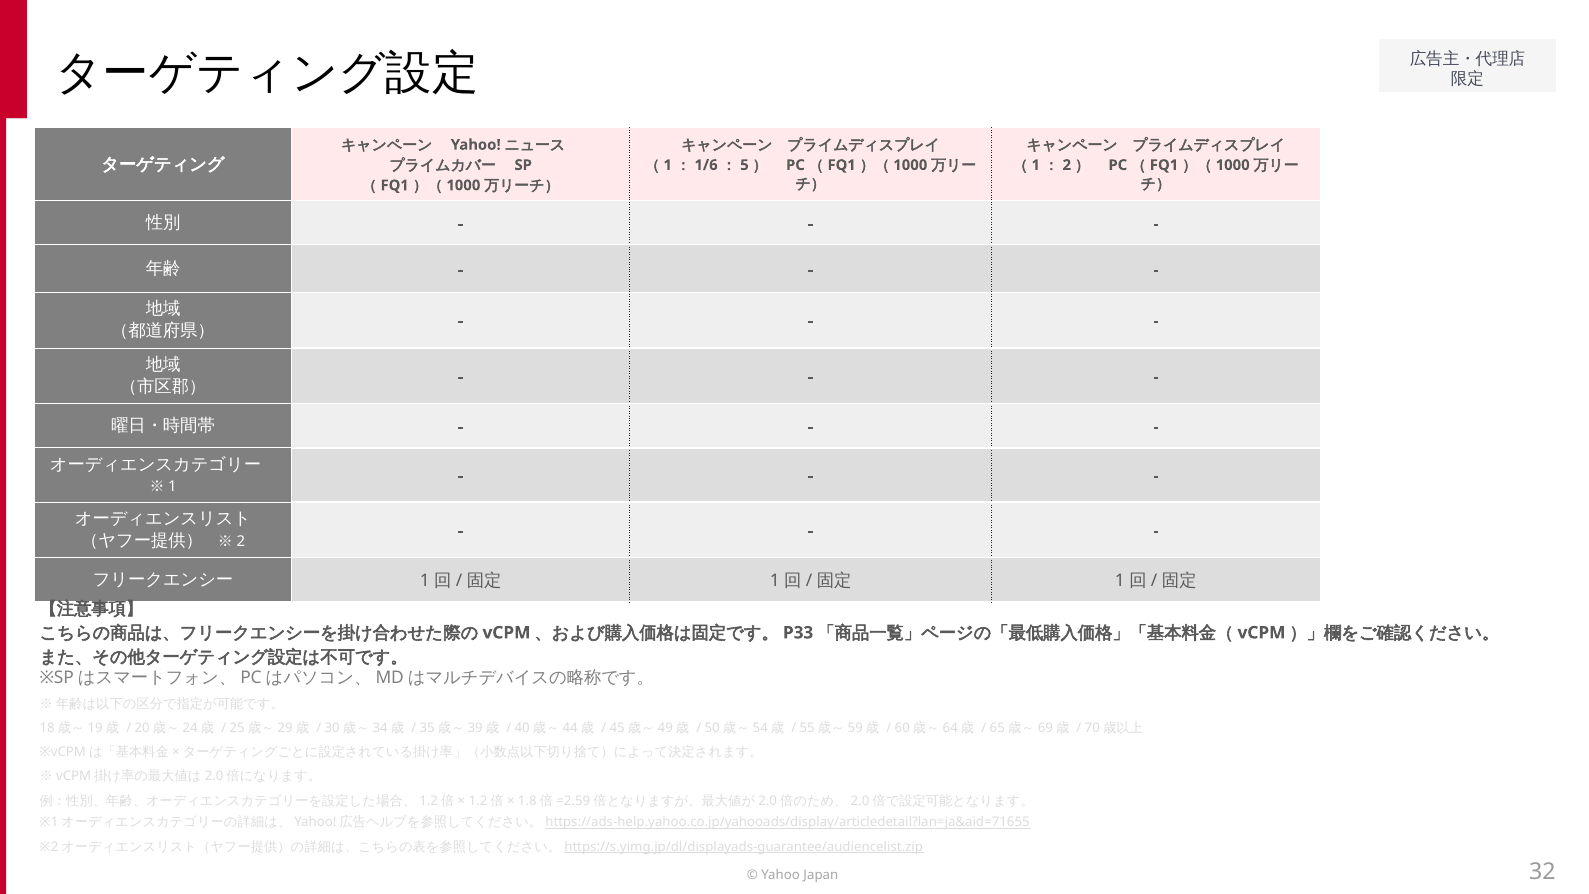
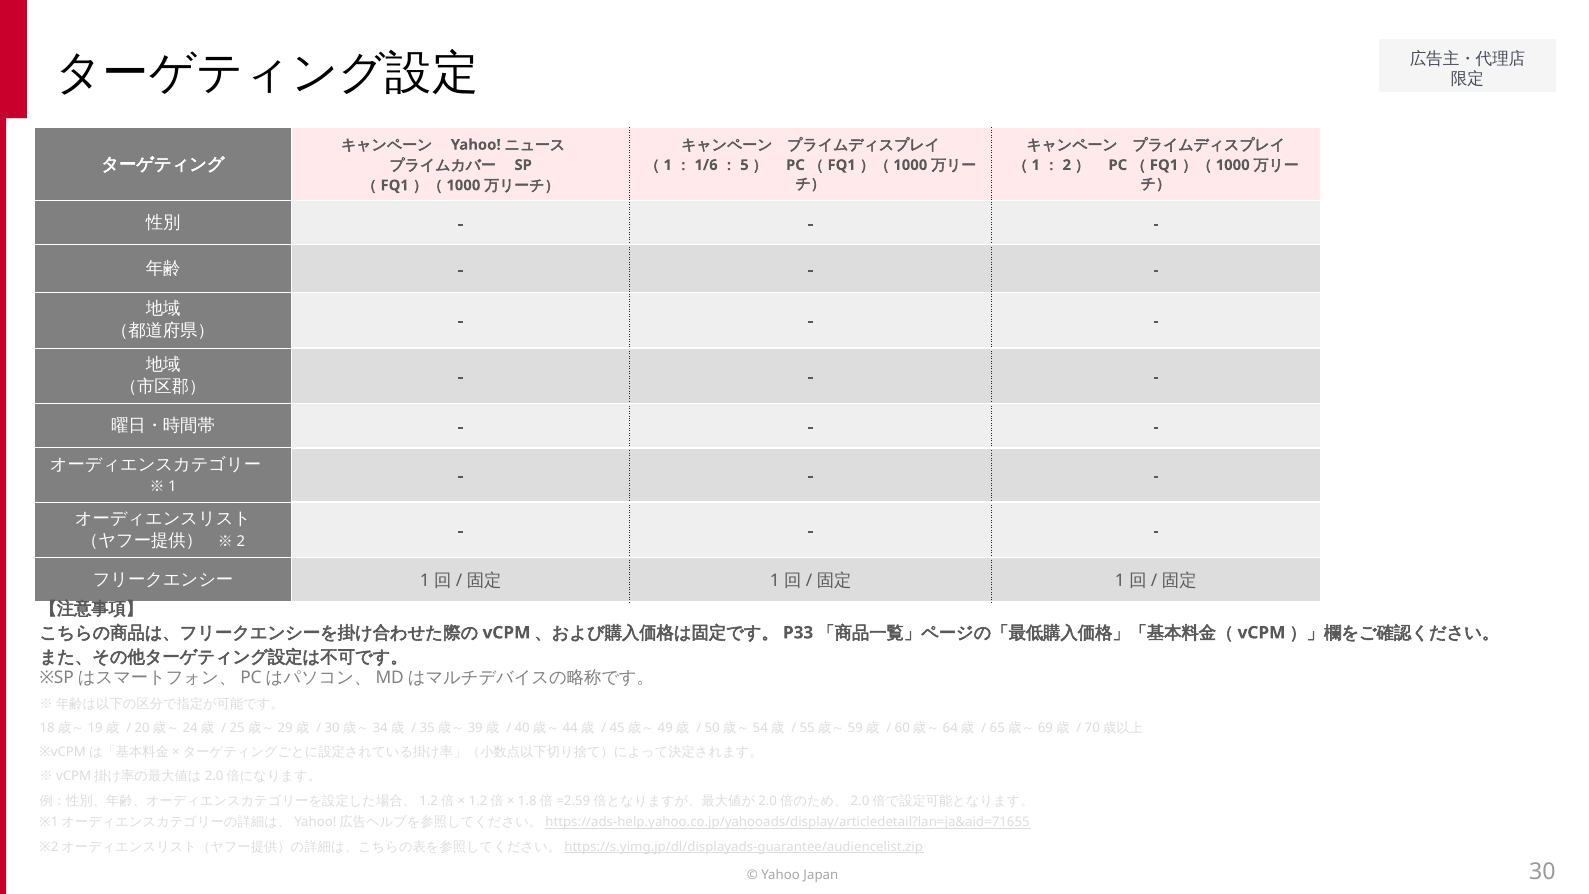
32: 32 -> 30
